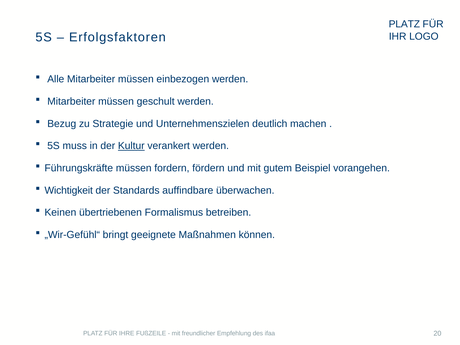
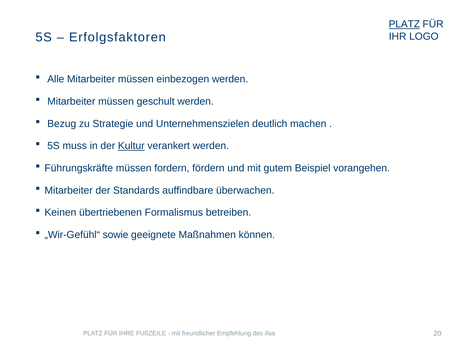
PLATZ at (404, 24) underline: none -> present
Wichtigkeit at (69, 190): Wichtigkeit -> Mitarbeiter
bringt: bringt -> sowie
